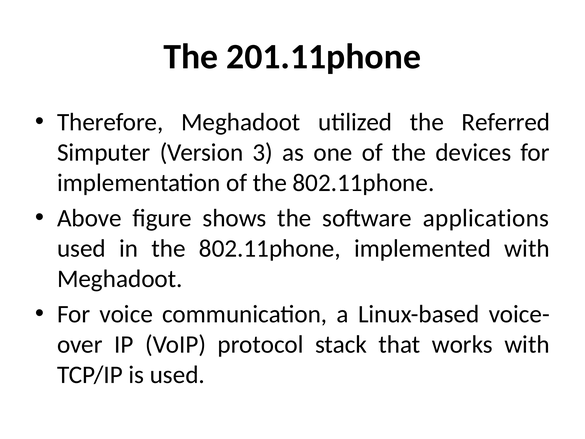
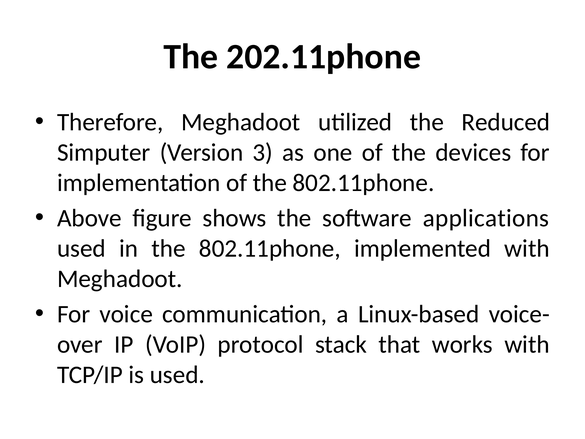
201.11phone: 201.11phone -> 202.11phone
Referred: Referred -> Reduced
